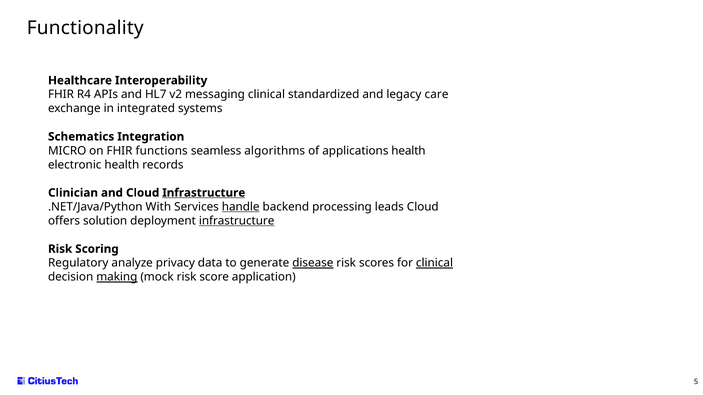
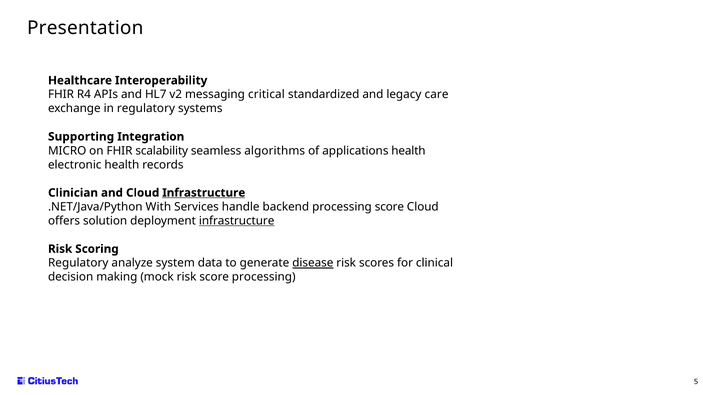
Functionality: Functionality -> Presentation
messaging clinical: clinical -> critical
in integrated: integrated -> regulatory
Schematics: Schematics -> Supporting
functions: functions -> scalability
handle underline: present -> none
processing leads: leads -> score
privacy: privacy -> system
clinical at (434, 263) underline: present -> none
making underline: present -> none
score application: application -> processing
